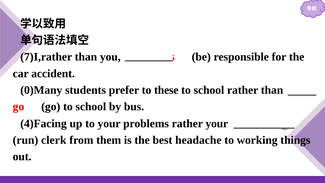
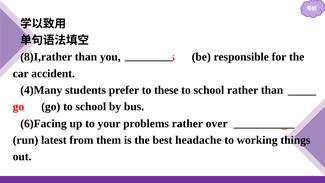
7)I,rather: 7)I,rather -> 8)I,rather
0)Many: 0)Many -> 4)Many
4)Facing: 4)Facing -> 6)Facing
rather your: your -> over
clerk: clerk -> latest
